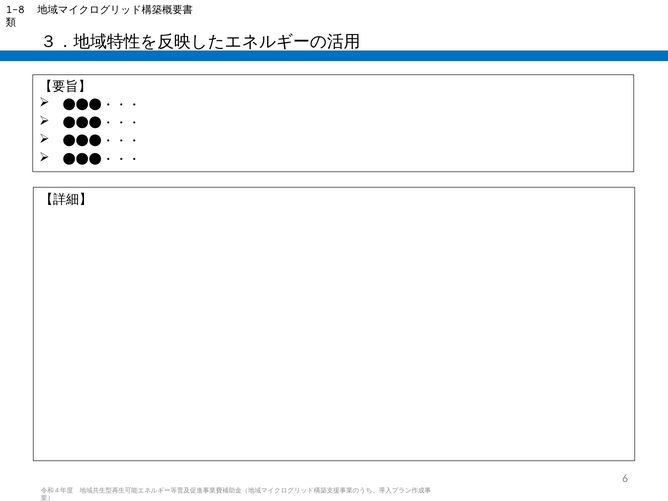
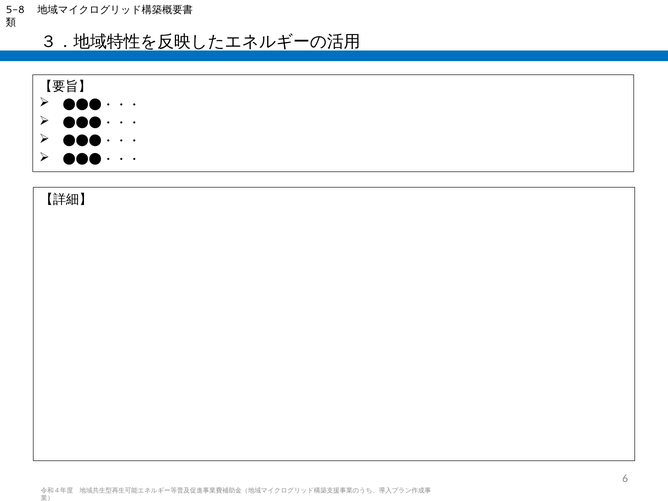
1-8: 1-8 -> 5-8
